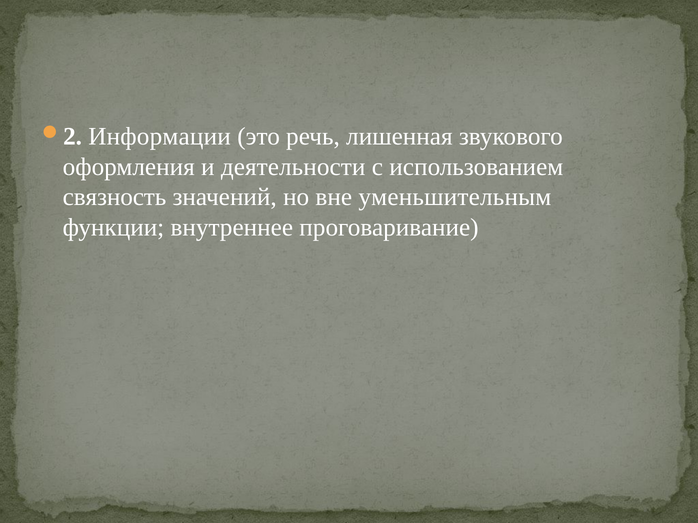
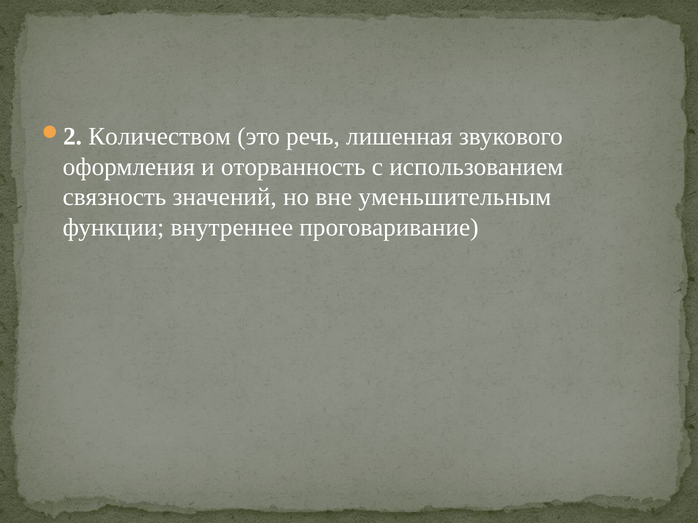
Информации: Информации -> Количеством
деятельности: деятельности -> оторванность
